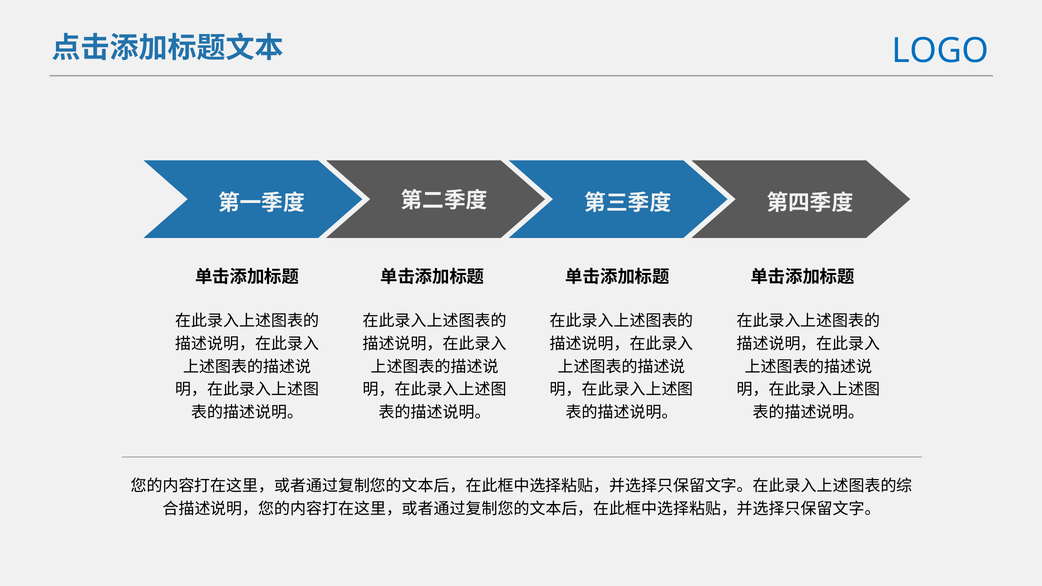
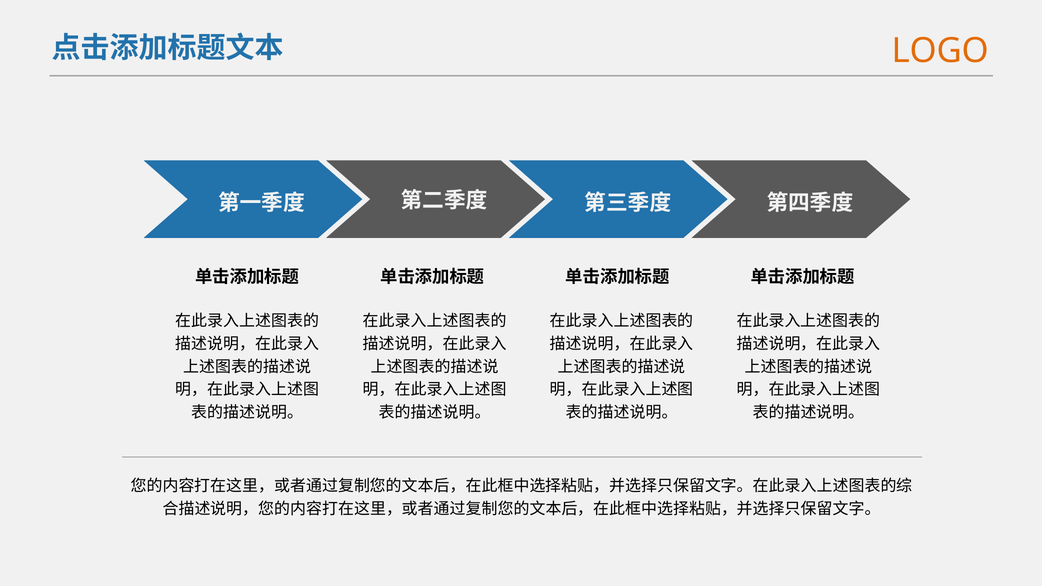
LOGO colour: blue -> orange
